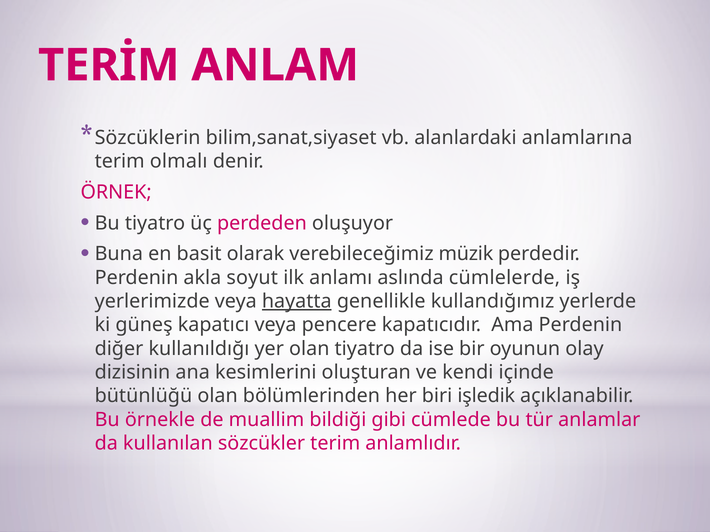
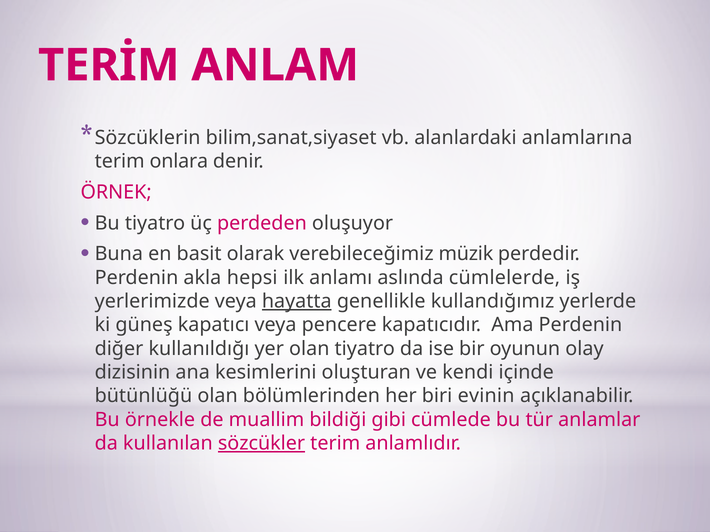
olmalı: olmalı -> onlara
soyut: soyut -> hepsi
işledik: işledik -> evinin
sözcükler underline: none -> present
